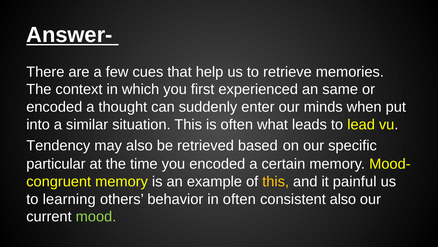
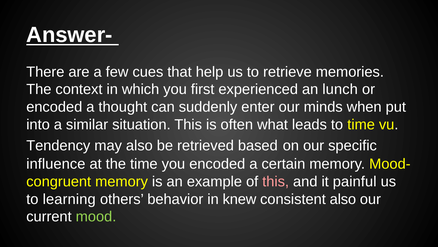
same: same -> lunch
to lead: lead -> time
particular: particular -> influence
this at (276, 181) colour: yellow -> pink
in often: often -> knew
